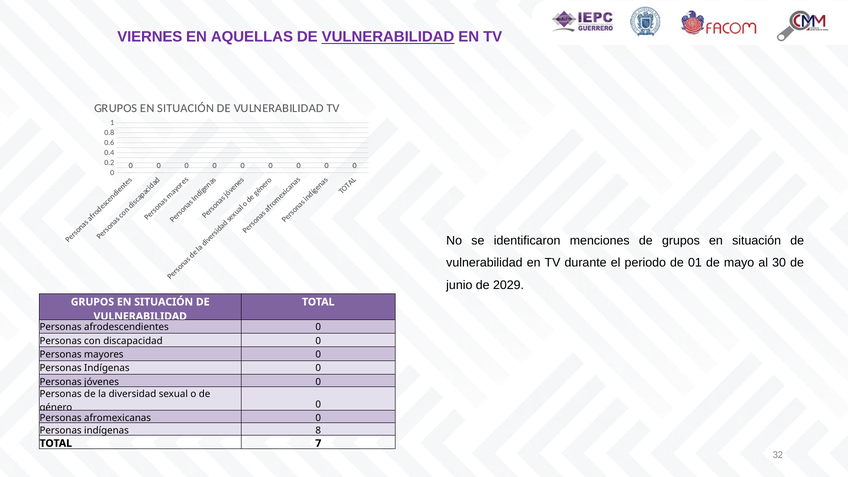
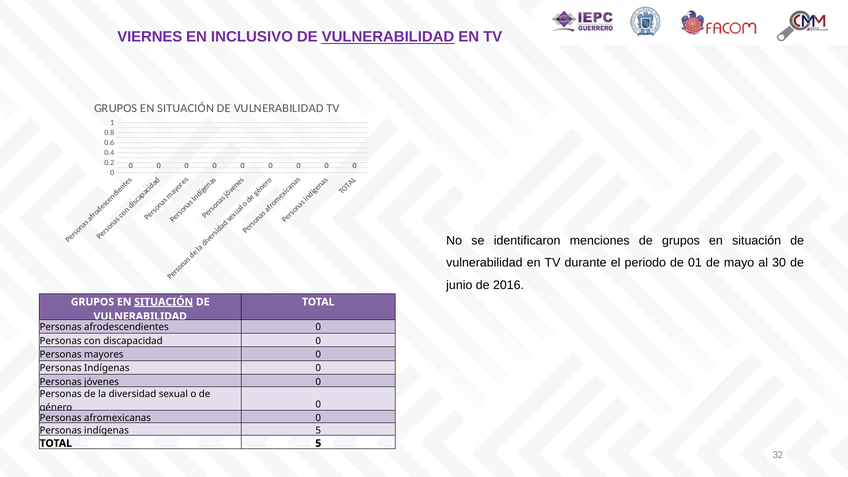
AQUELLAS: AQUELLAS -> INCLUSIVO
2029: 2029 -> 2016
SITUACIÓN at (164, 302) underline: none -> present
indígenas 8: 8 -> 5
TOTAL 7: 7 -> 5
